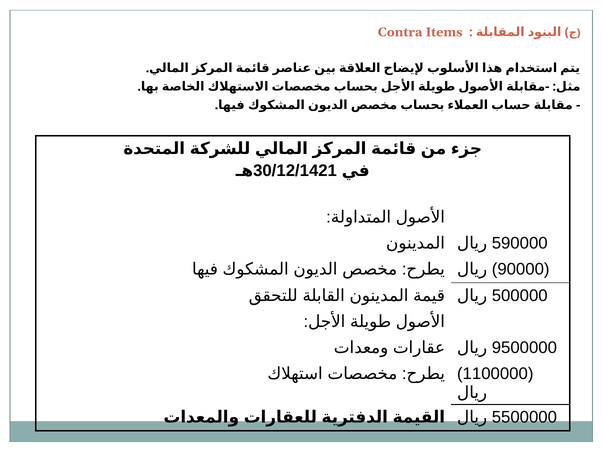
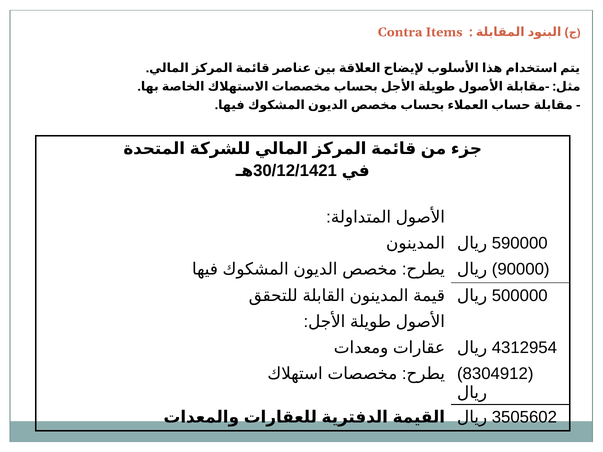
9500000: 9500000 -> 4312954
1100000: 1100000 -> 8304912
5500000: 5500000 -> 3505602
